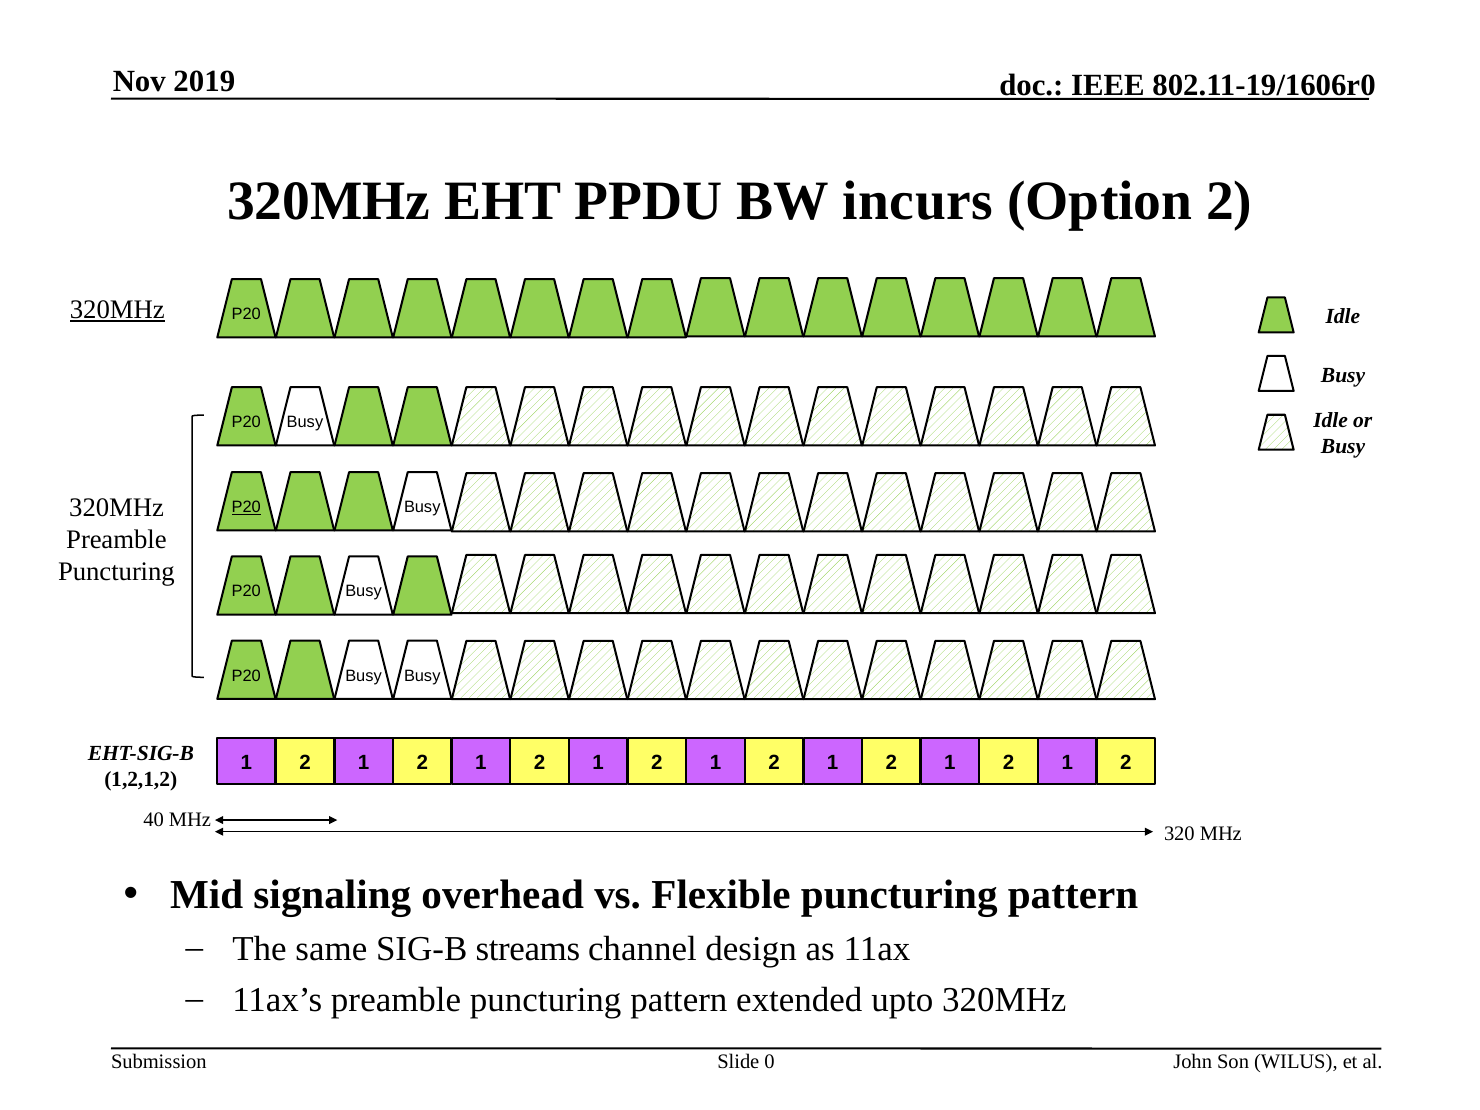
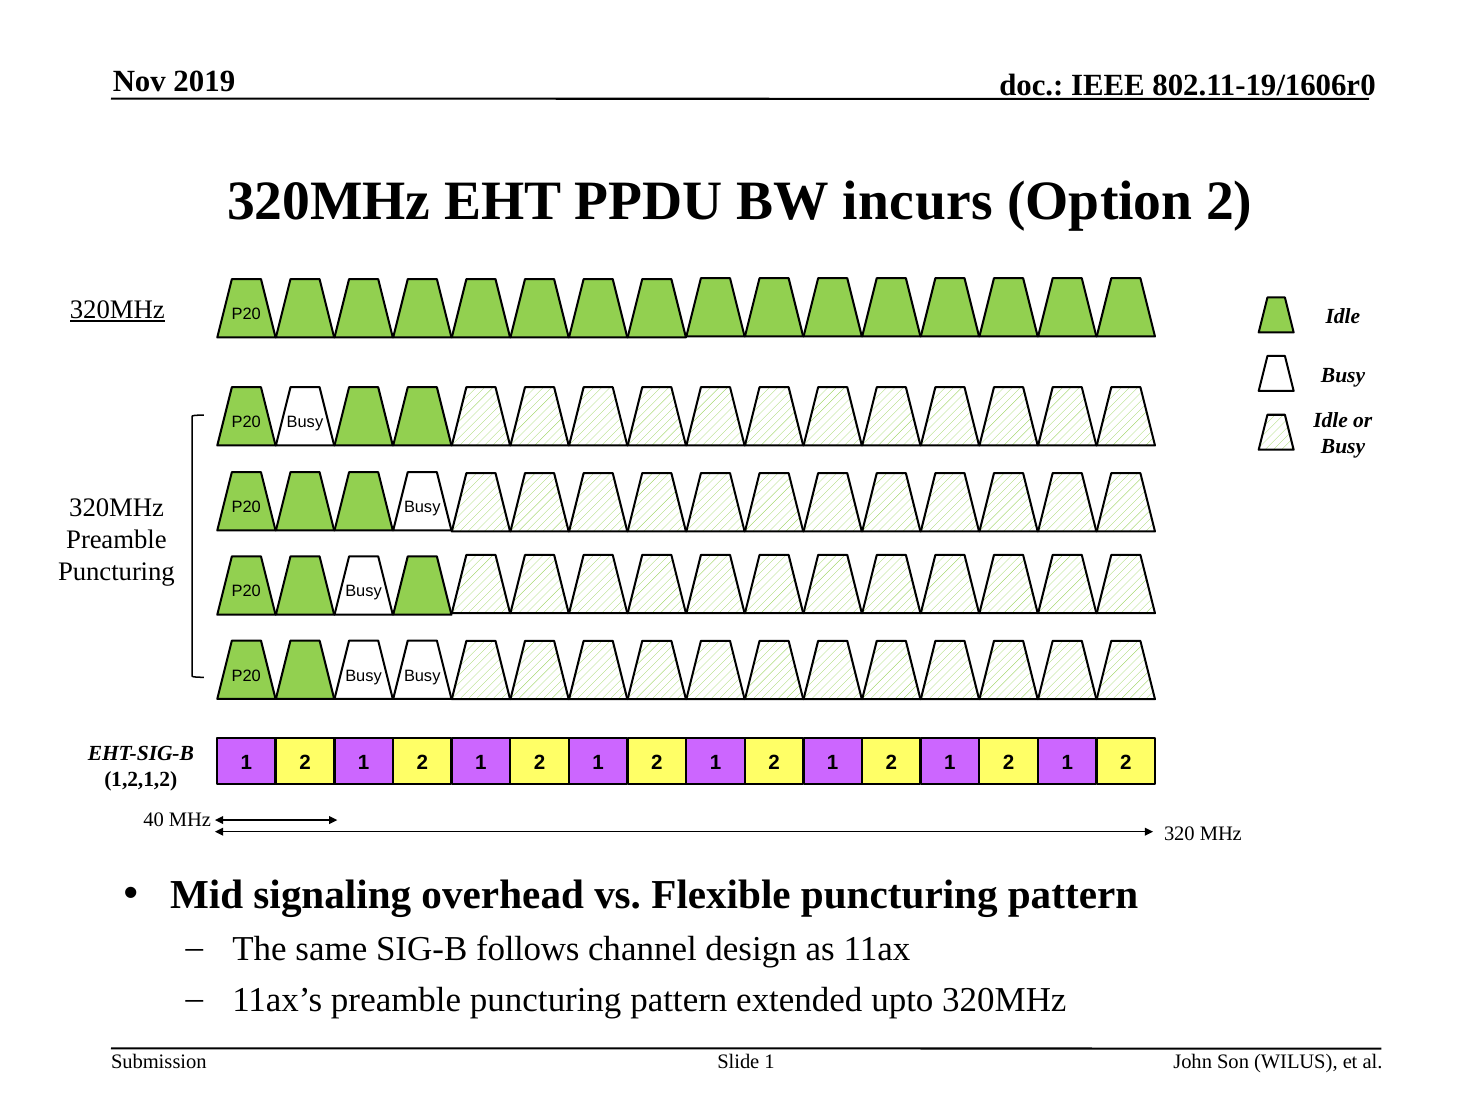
P20 at (246, 507) underline: present -> none
streams: streams -> follows
Slide 0: 0 -> 1
